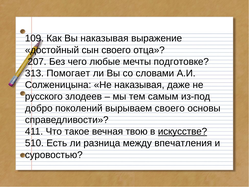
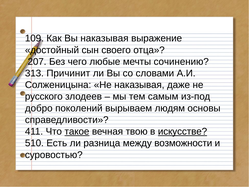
подготовке: подготовке -> сочинению
Помогает: Помогает -> Причинит
вырываем своего: своего -> людям
такое underline: none -> present
впечатления: впечатления -> возможности
